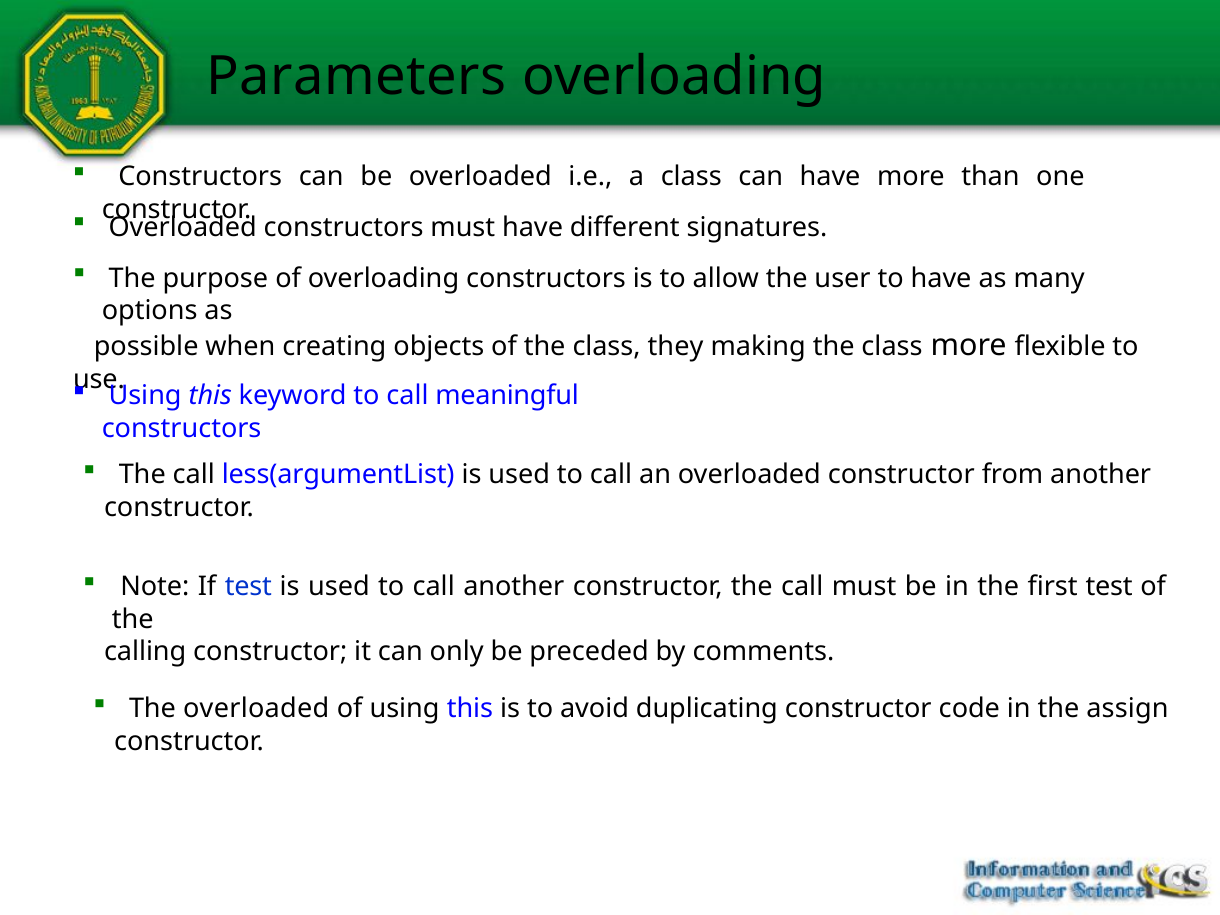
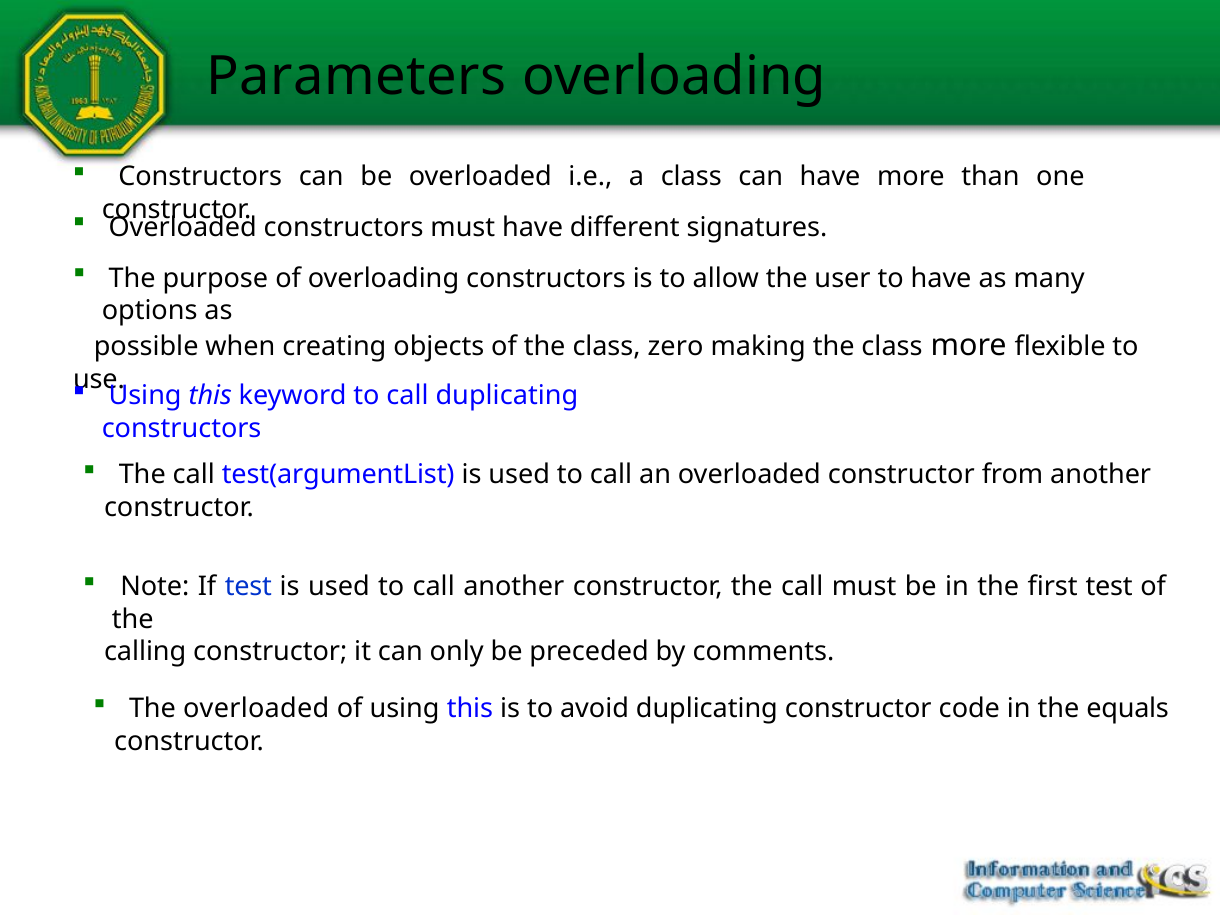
they: they -> zero
call meaningful: meaningful -> duplicating
less(argumentList: less(argumentList -> test(argumentList
assign: assign -> equals
